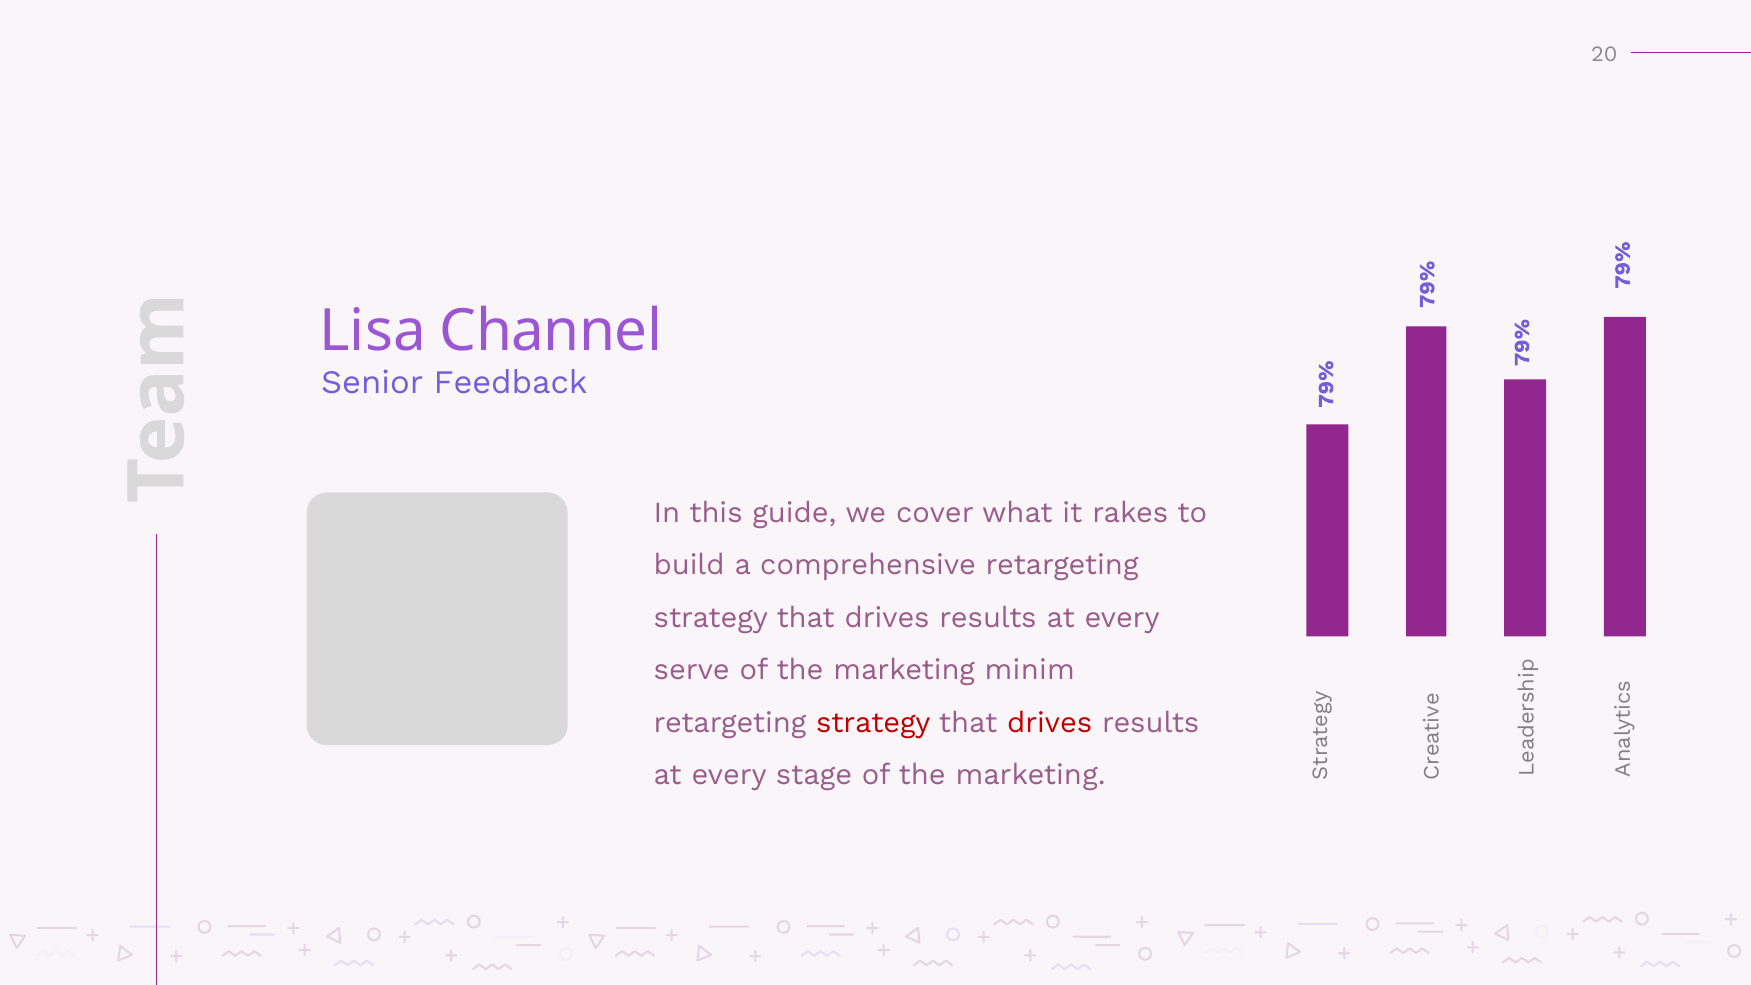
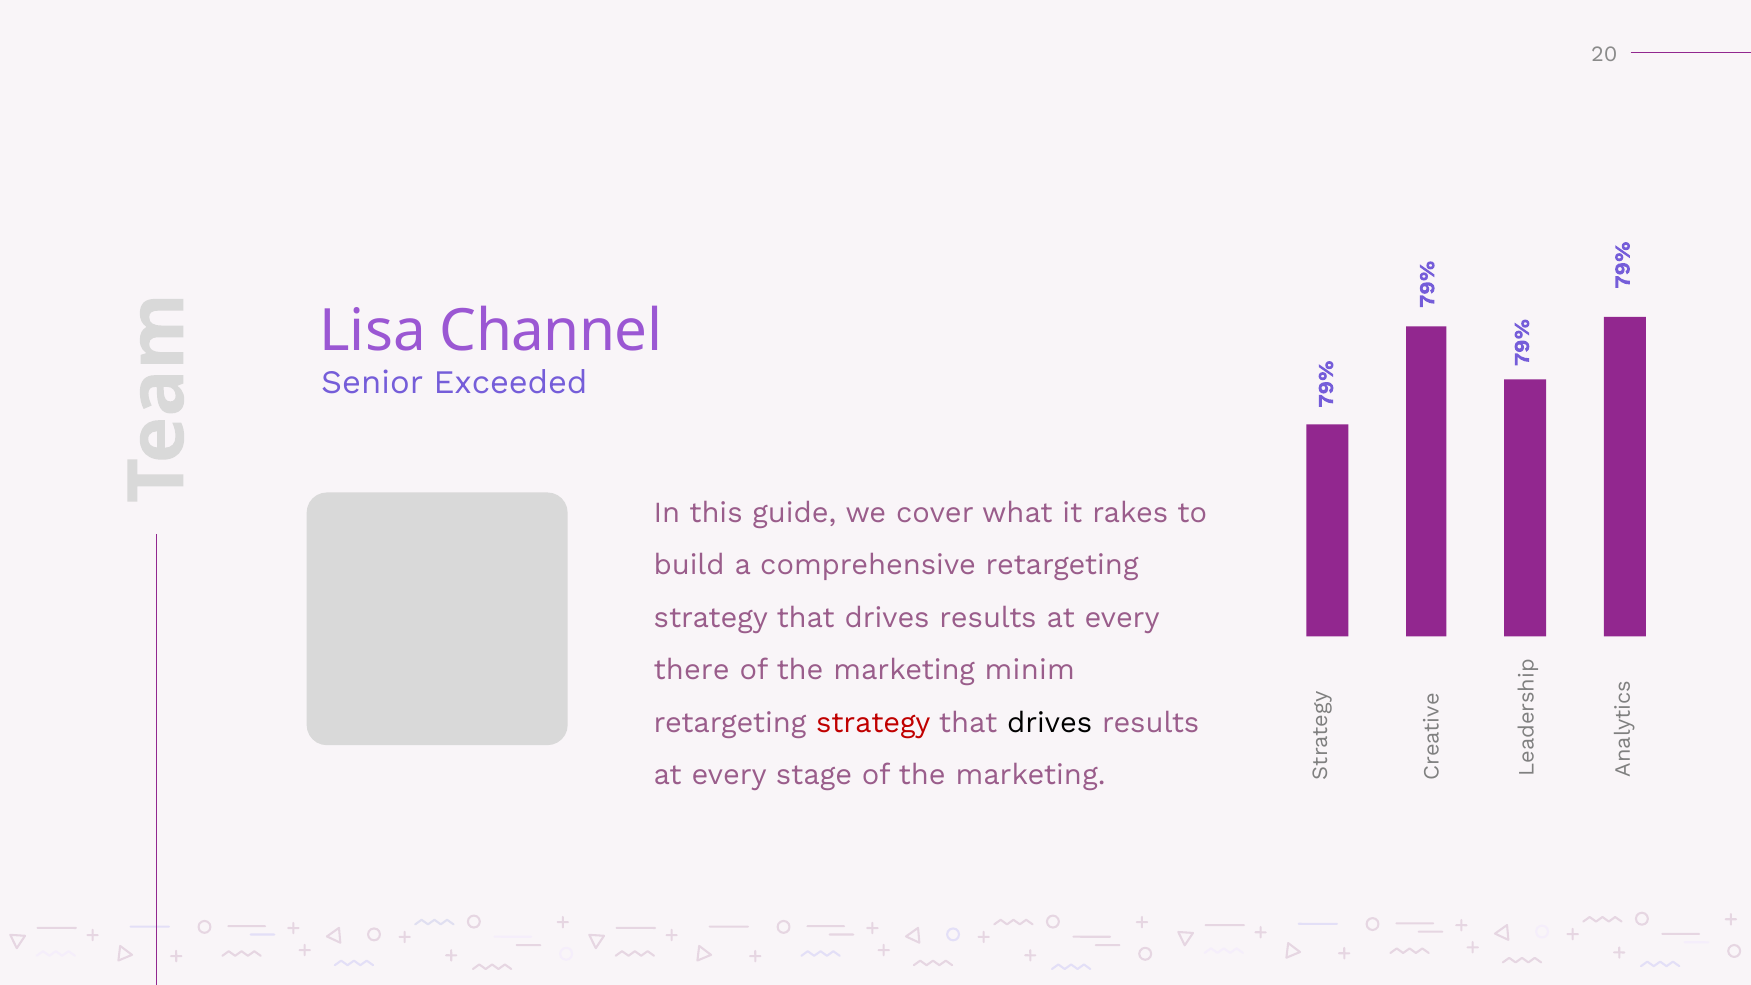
Feedback: Feedback -> Exceeded
serve: serve -> there
drives at (1050, 723) colour: red -> black
